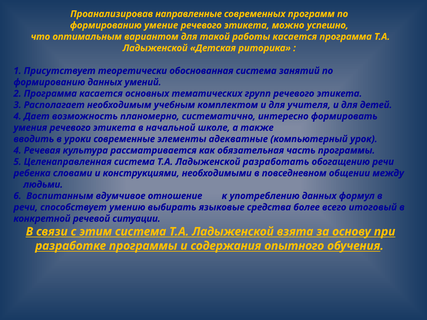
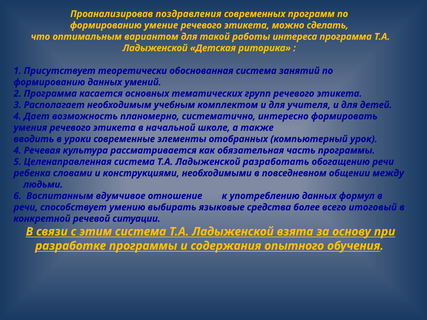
направленные: направленные -> поздравления
успешно: успешно -> сделать
работы касается: касается -> интереса
адекватные: адекватные -> отобранных
